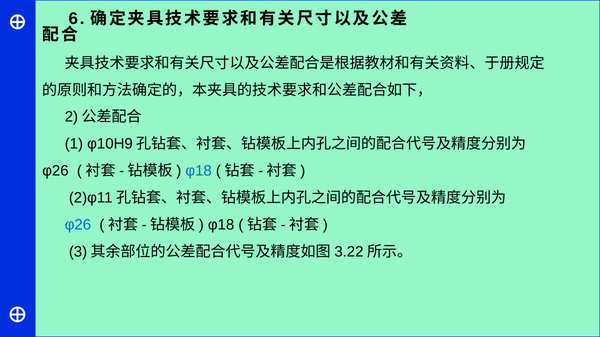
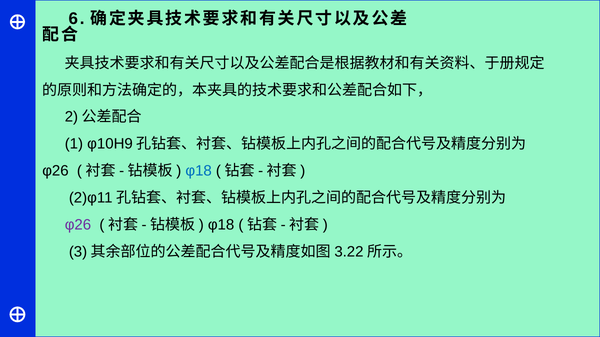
φ26 at (78, 225) colour: blue -> purple
